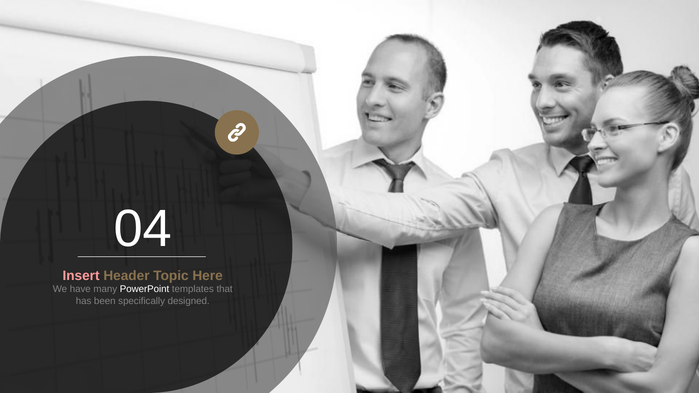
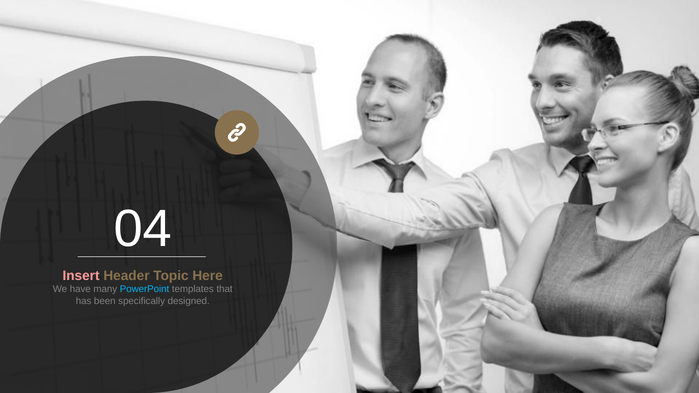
PowerPoint colour: white -> light blue
